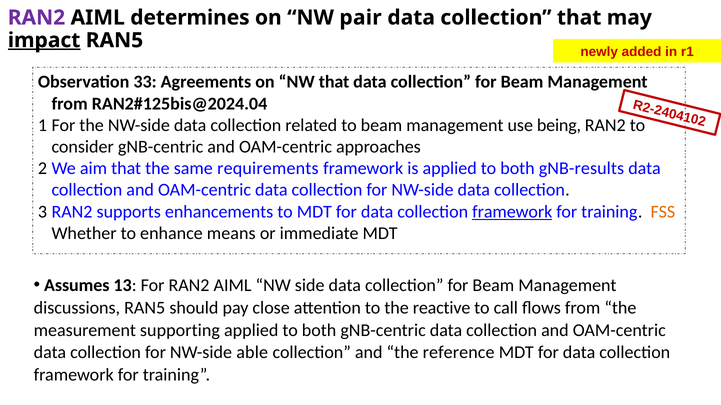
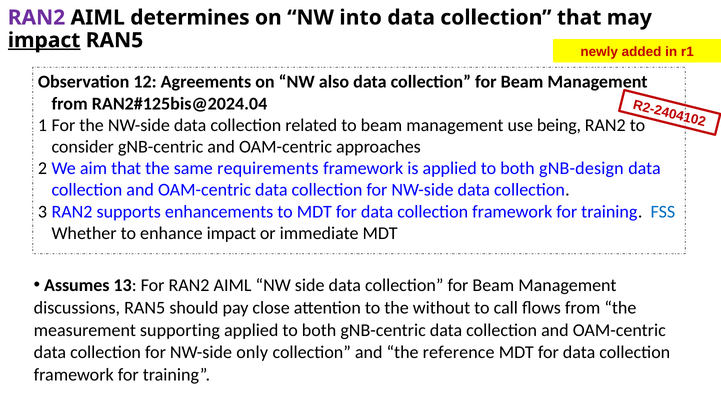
pair: pair -> into
33: 33 -> 12
NW that: that -> also
gNB-results: gNB-results -> gNB-design
framework at (512, 212) underline: present -> none
FSS colour: orange -> blue
enhance means: means -> impact
reactive: reactive -> without
able: able -> only
